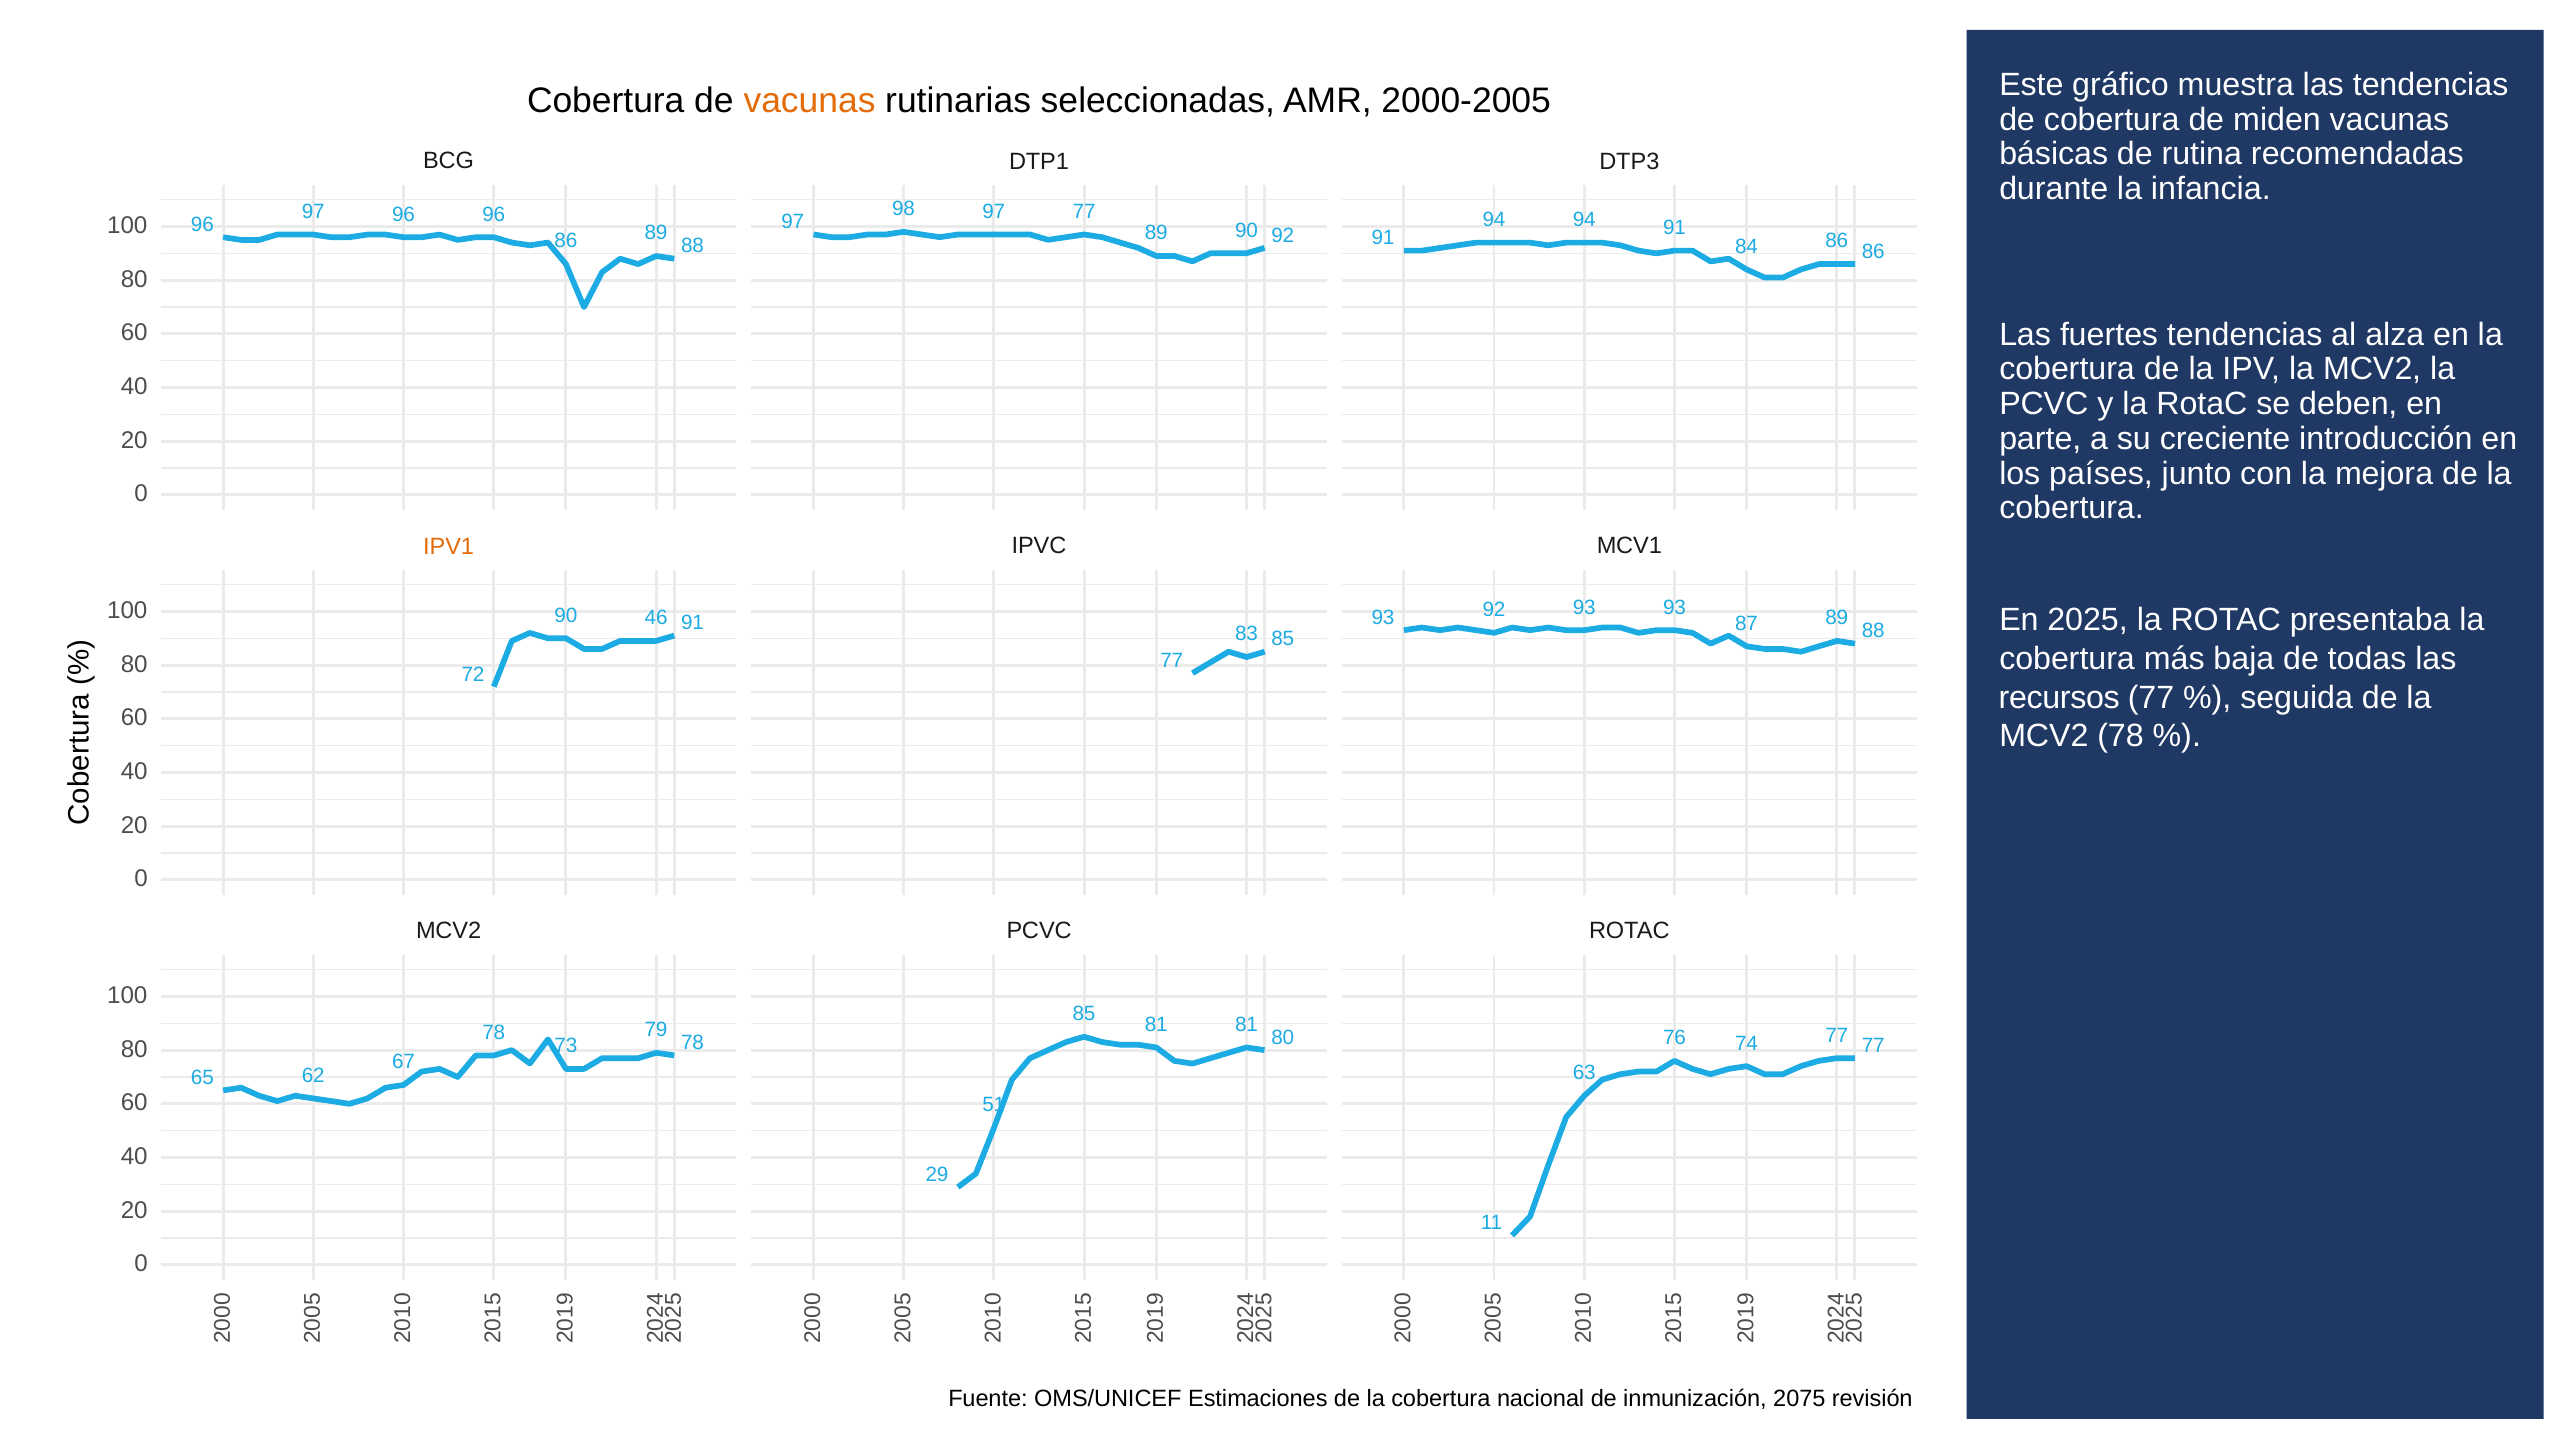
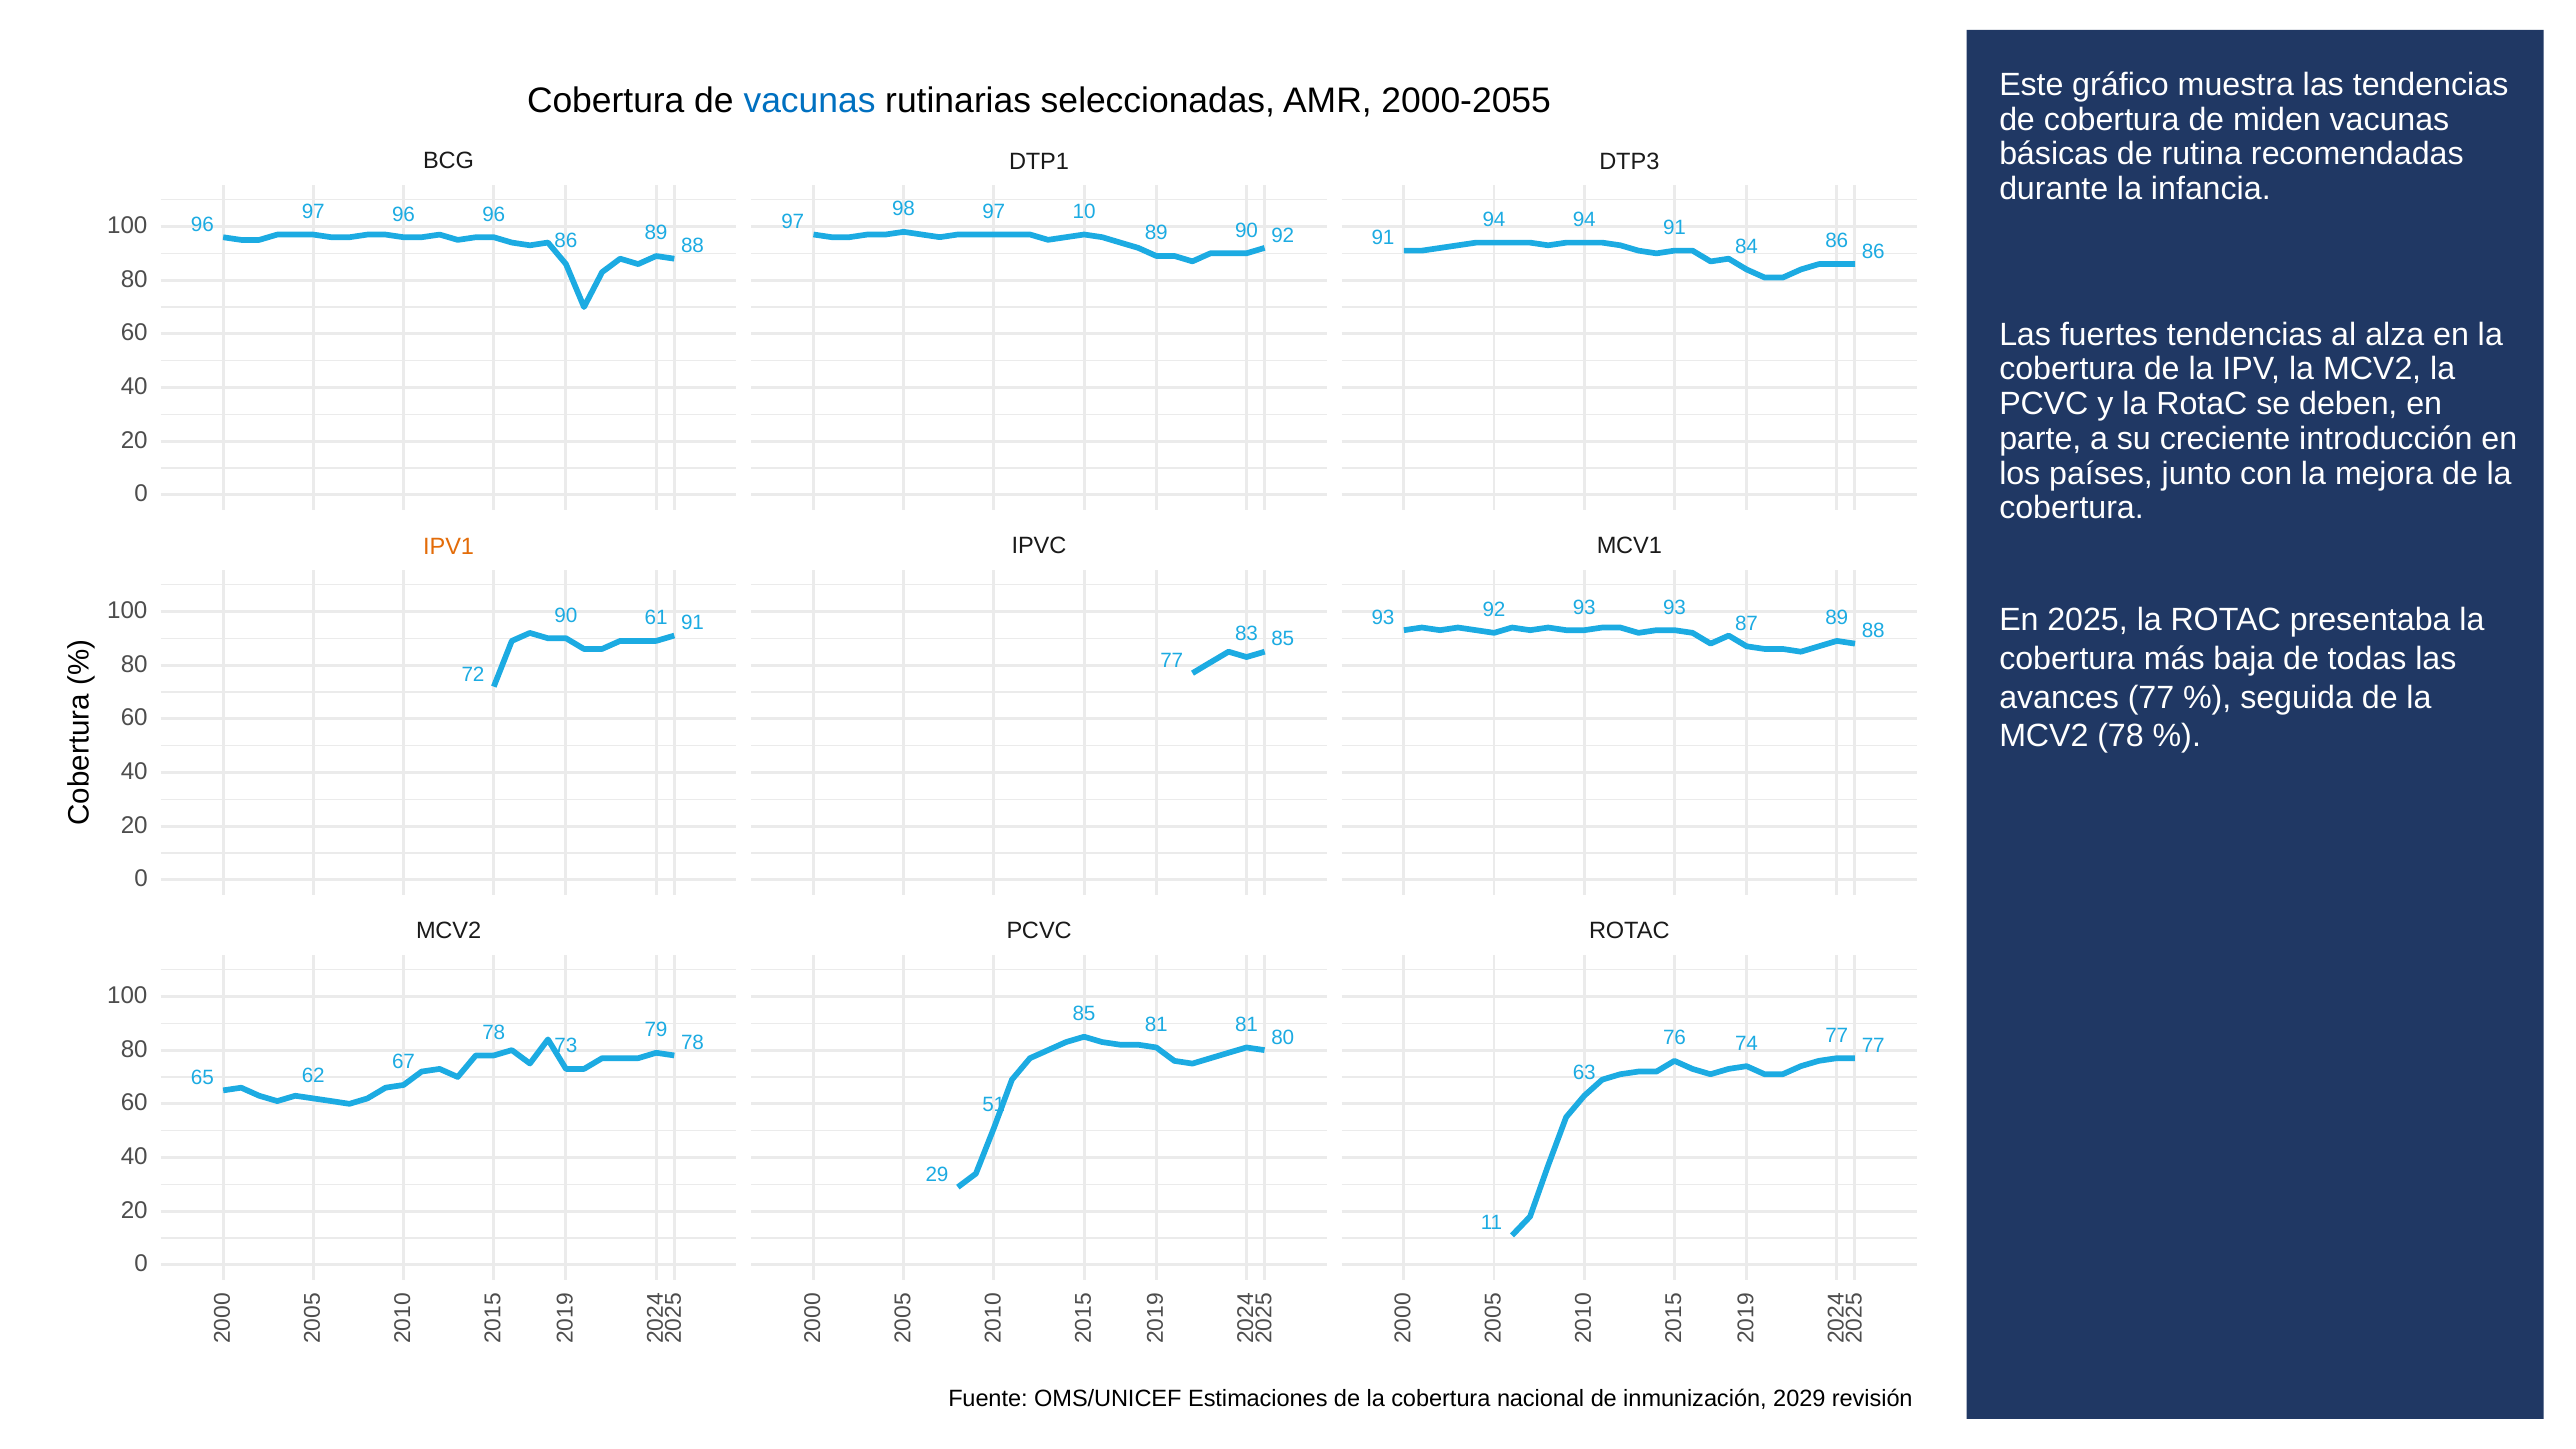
vacunas at (810, 101) colour: orange -> blue
2000-2005: 2000-2005 -> 2000-2055
97 77: 77 -> 10
46: 46 -> 61
recursos: recursos -> avances
2075: 2075 -> 2029
